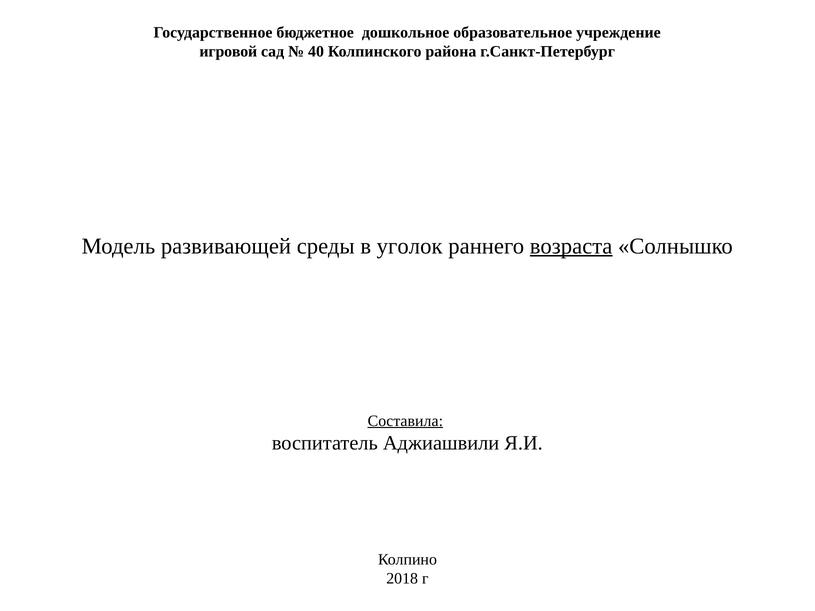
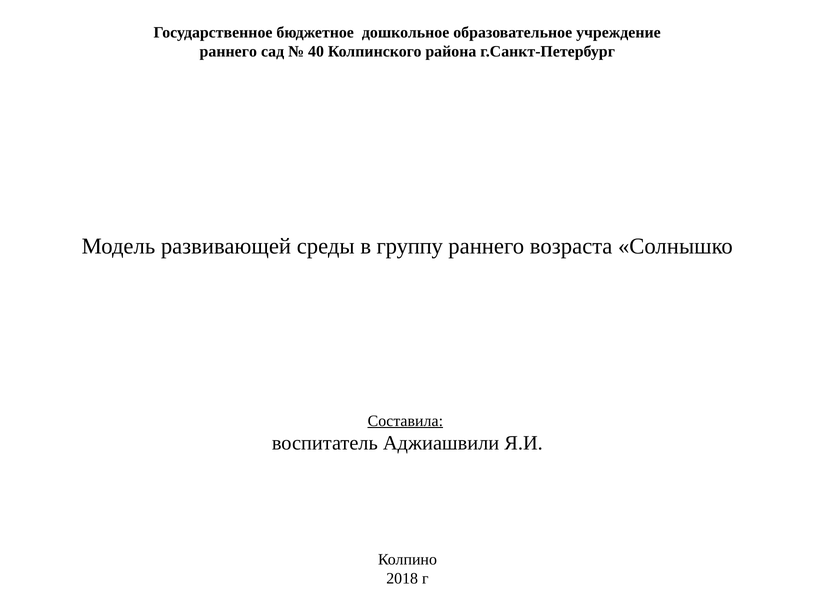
игровой at (228, 51): игровой -> раннего
уголок: уголок -> группу
возраста underline: present -> none
